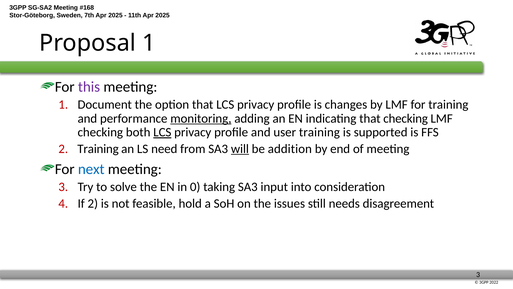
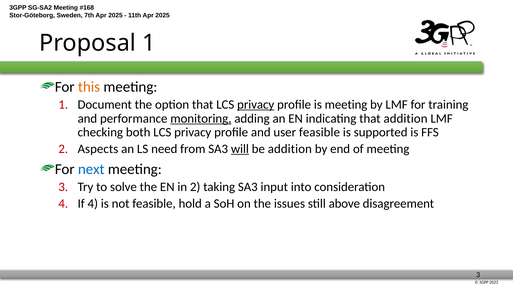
this colour: purple -> orange
privacy at (256, 104) underline: none -> present
is changes: changes -> meeting
that checking: checking -> addition
LCS at (162, 132) underline: present -> none
user training: training -> feasible
Training at (98, 149): Training -> Aspects
in 0: 0 -> 2
If 2: 2 -> 4
needs: needs -> above
